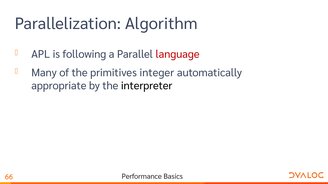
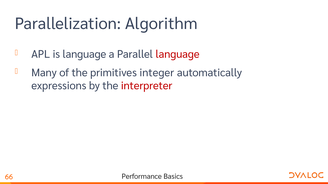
is following: following -> language
appropriate: appropriate -> expressions
interpreter colour: black -> red
